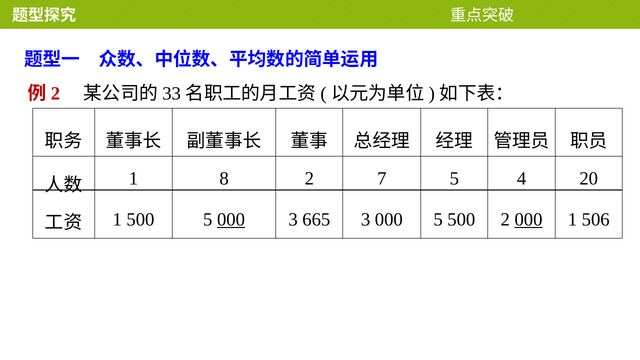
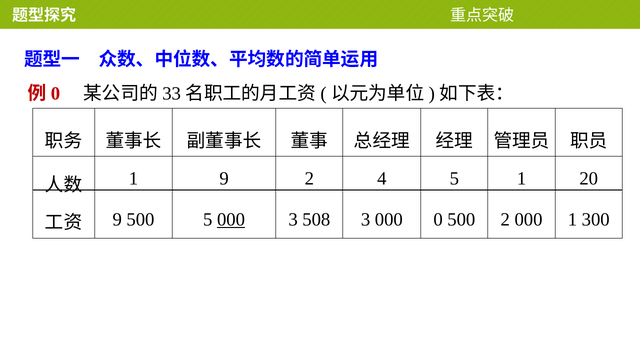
2 at (56, 94): 2 -> 0
1 8: 8 -> 9
7: 7 -> 4
5 4: 4 -> 1
1 at (117, 219): 1 -> 9
665: 665 -> 508
000 5: 5 -> 0
000 at (529, 219) underline: present -> none
506: 506 -> 300
